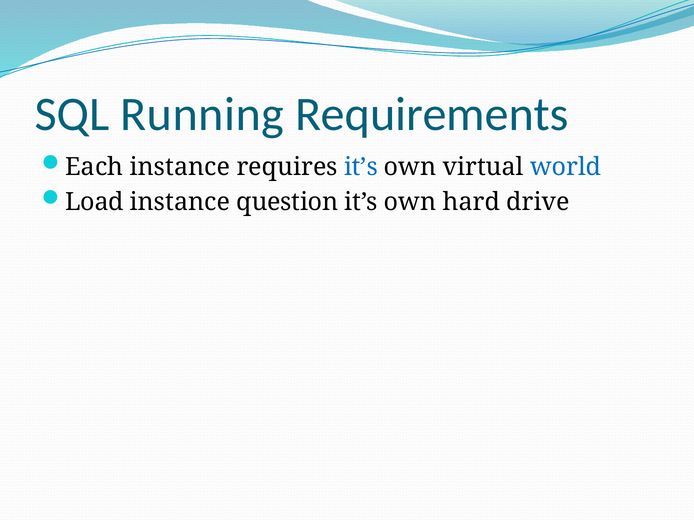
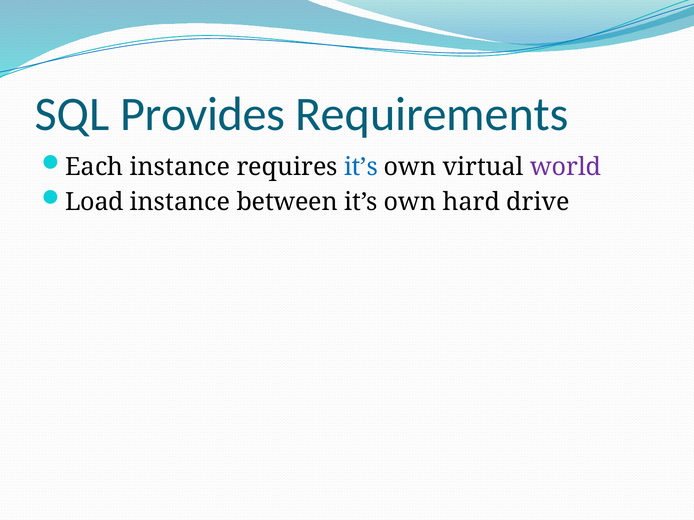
Running: Running -> Provides
world colour: blue -> purple
question: question -> between
